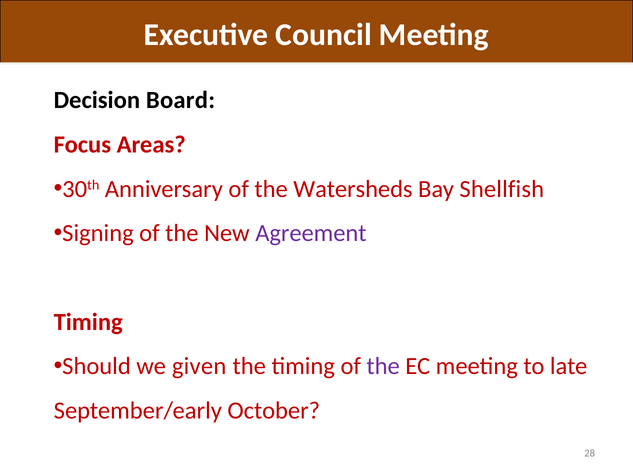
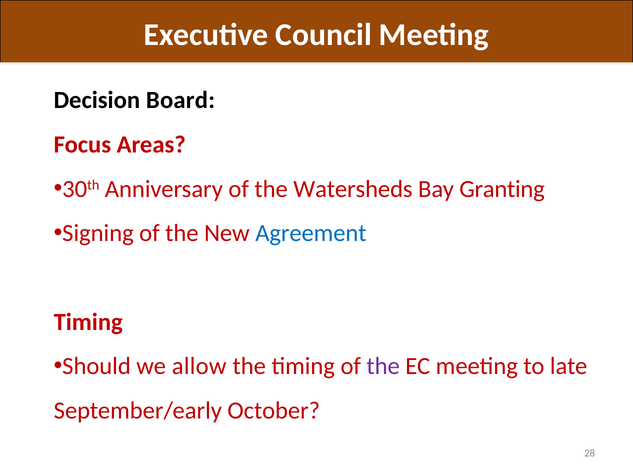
Shellfish: Shellfish -> Granting
Agreement colour: purple -> blue
given: given -> allow
